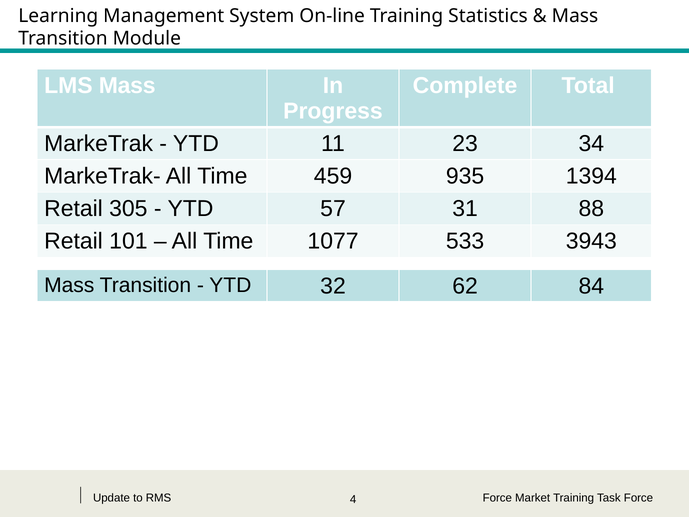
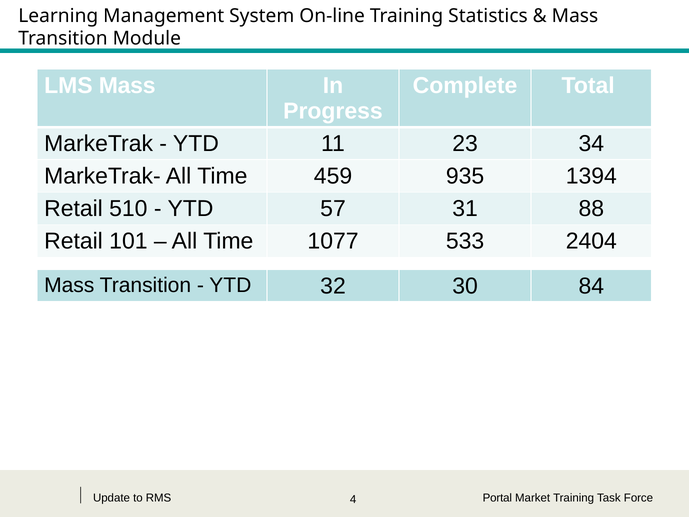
305: 305 -> 510
3943: 3943 -> 2404
62: 62 -> 30
Force at (497, 498): Force -> Portal
